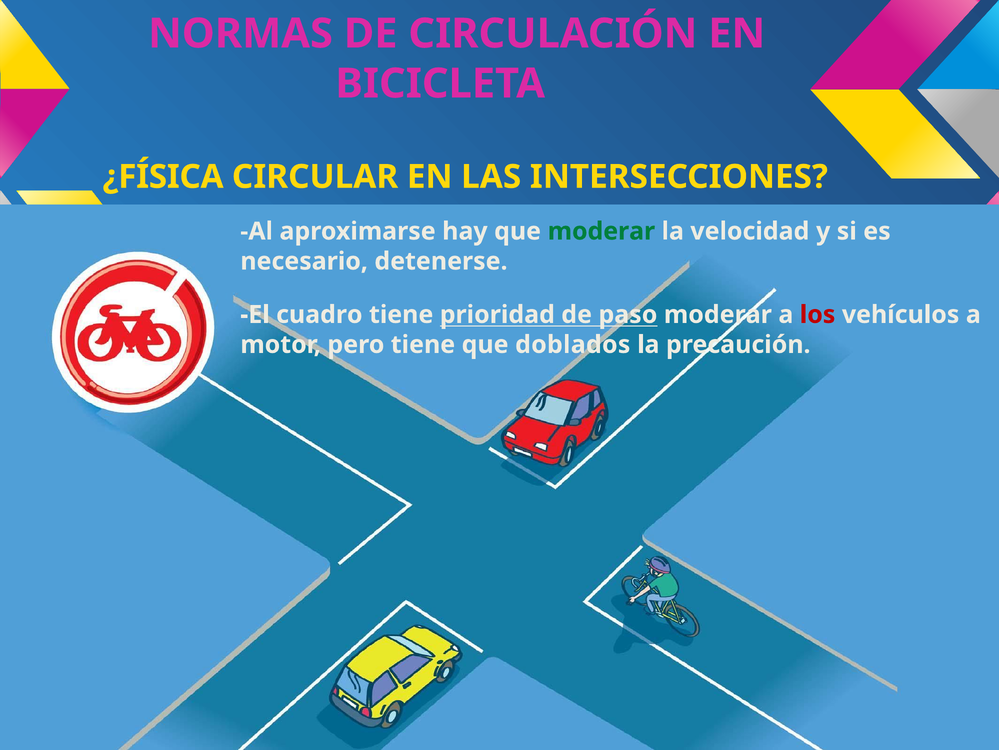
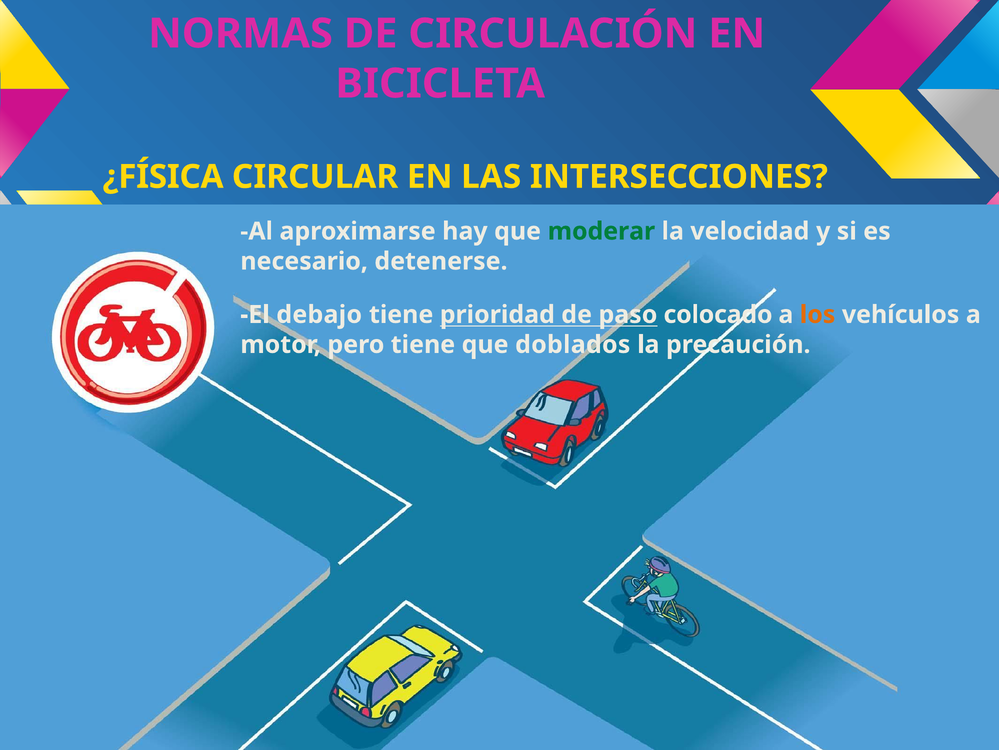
cuadro: cuadro -> debajo
paso moderar: moderar -> colocado
los colour: red -> orange
